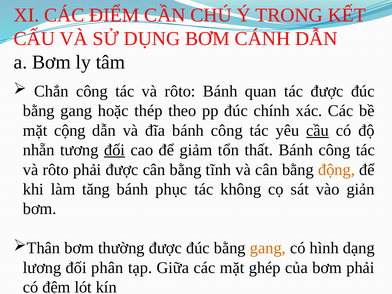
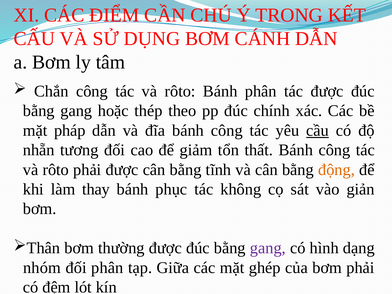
Bánh quan: quan -> phân
cộng: cộng -> pháp
đối at (115, 150) underline: present -> none
tăng: tăng -> thay
gang at (268, 248) colour: orange -> purple
lương: lương -> nhóm
